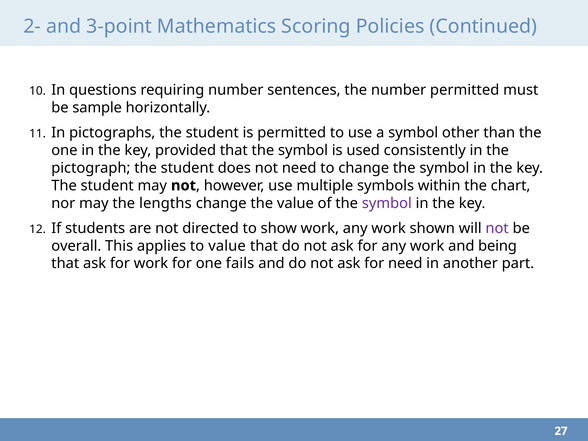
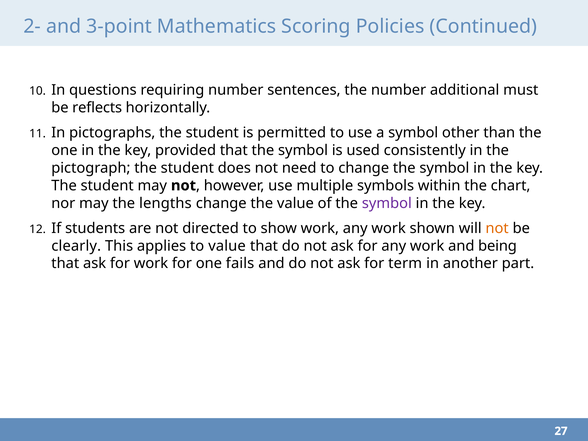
number permitted: permitted -> additional
sample: sample -> reflects
not at (497, 228) colour: purple -> orange
overall: overall -> clearly
for need: need -> term
